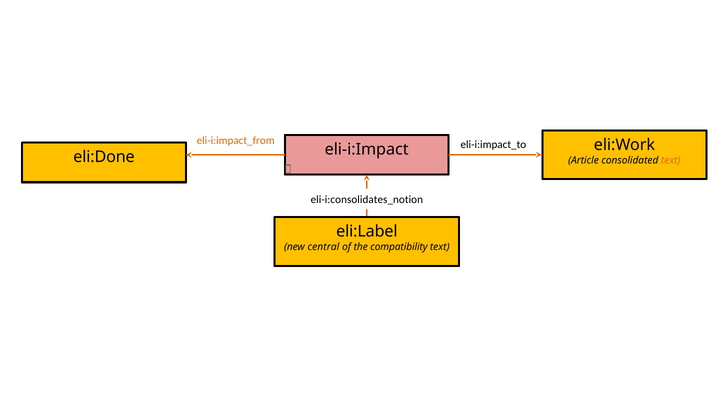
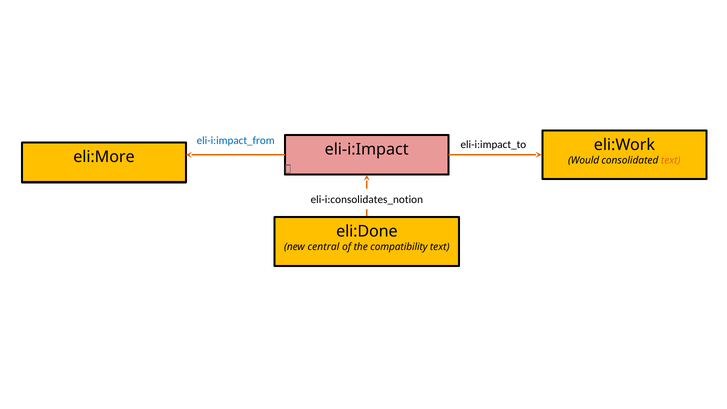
eli-i:impact_from colour: orange -> blue
eli:Done: eli:Done -> eli:More
Article: Article -> Would
eli:Label: eli:Label -> eli:Done
